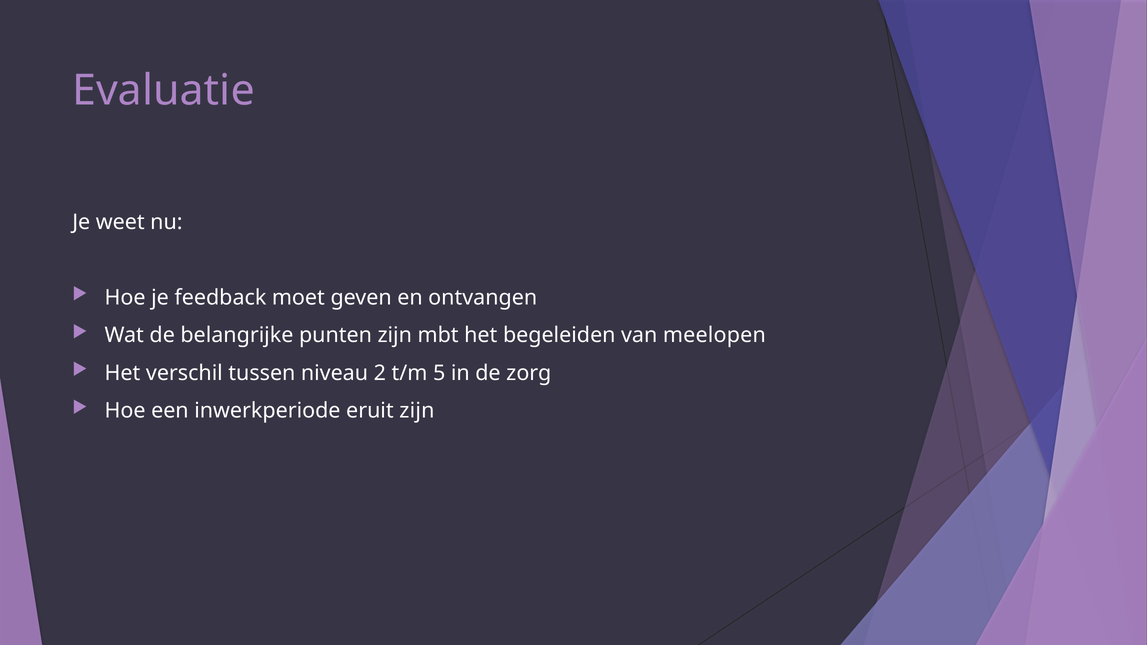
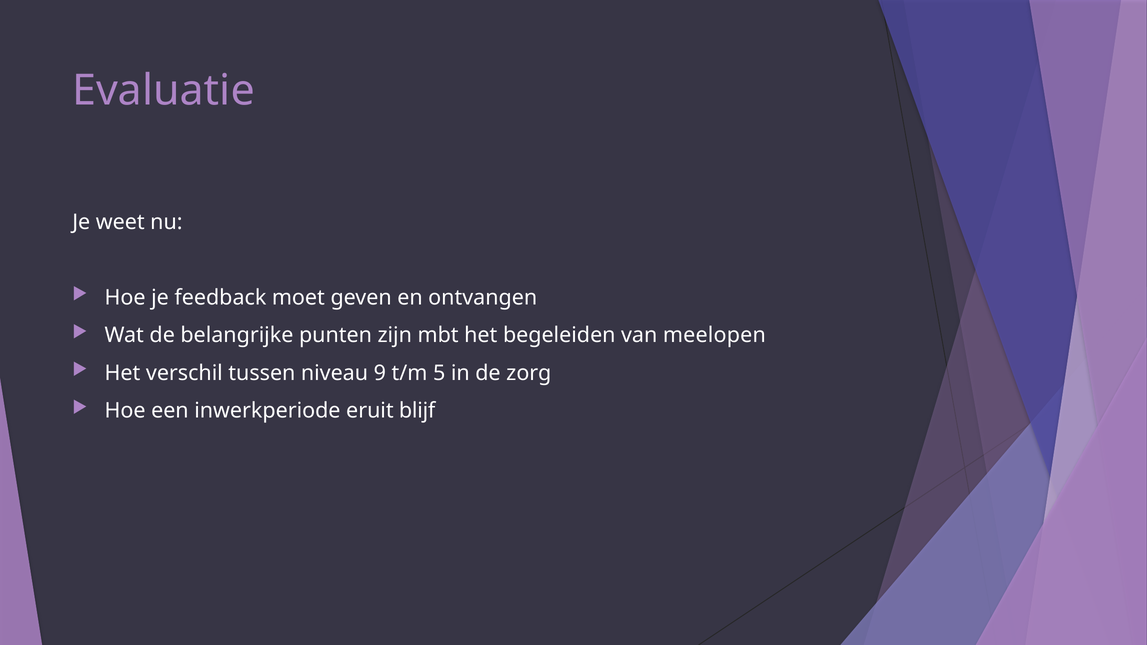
2: 2 -> 9
eruit zijn: zijn -> blijf
